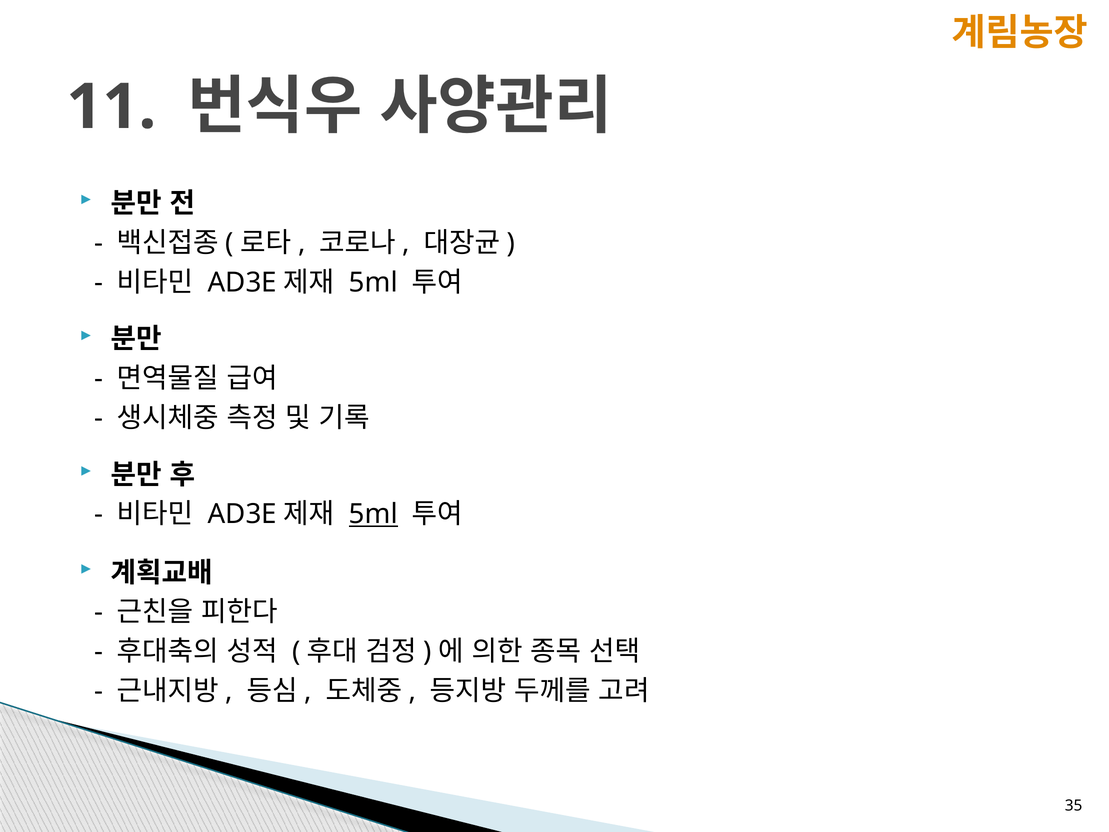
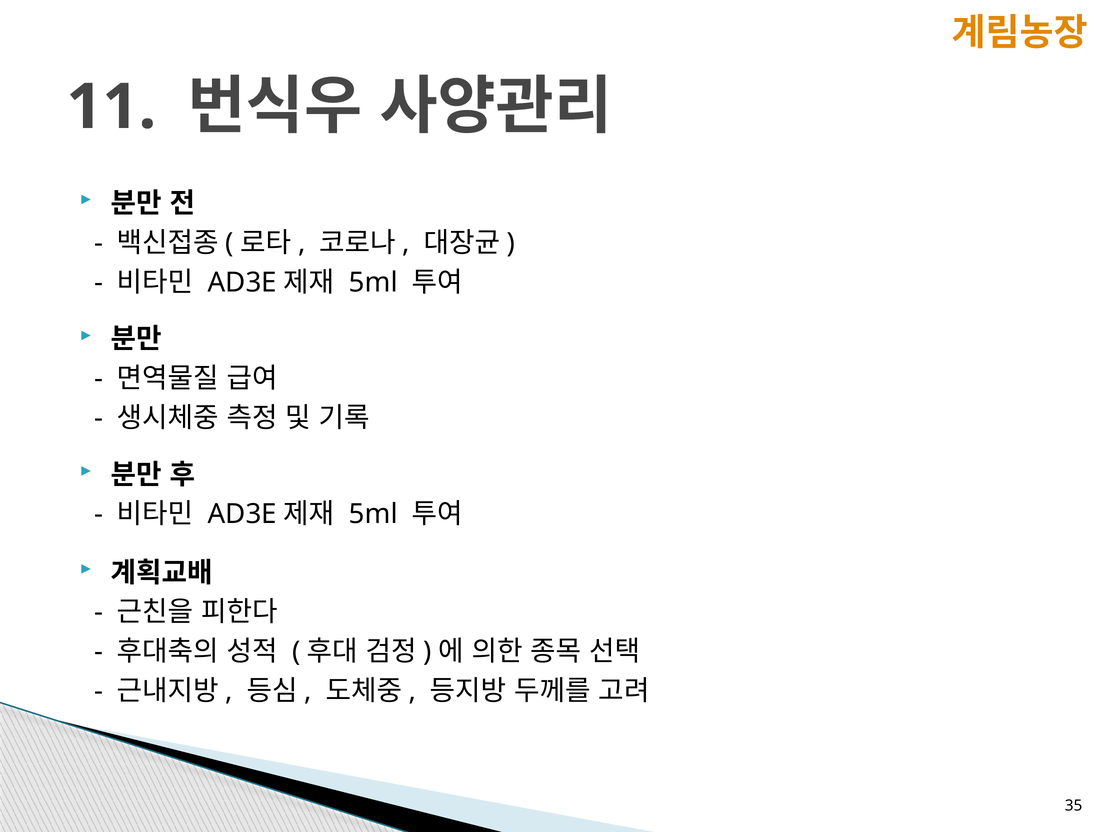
5ml at (373, 514) underline: present -> none
